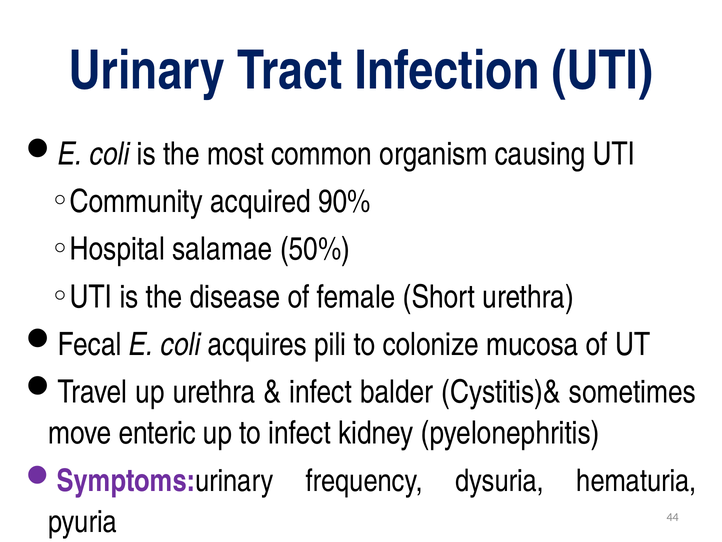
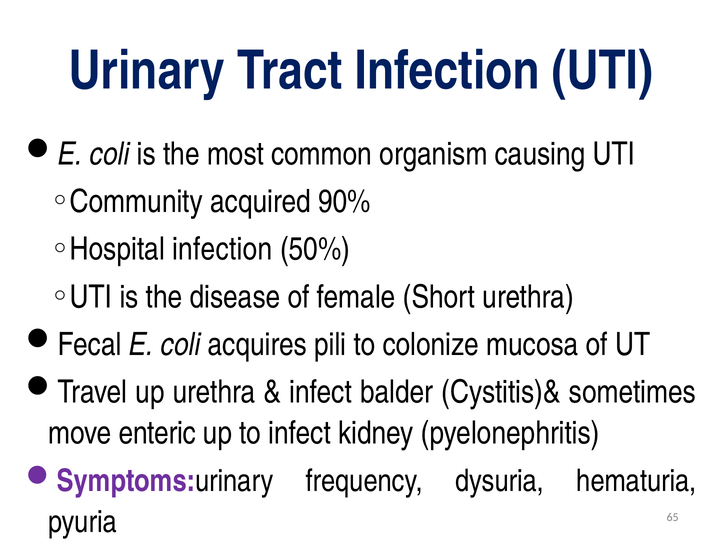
salamae at (222, 249): salamae -> infection
44: 44 -> 65
